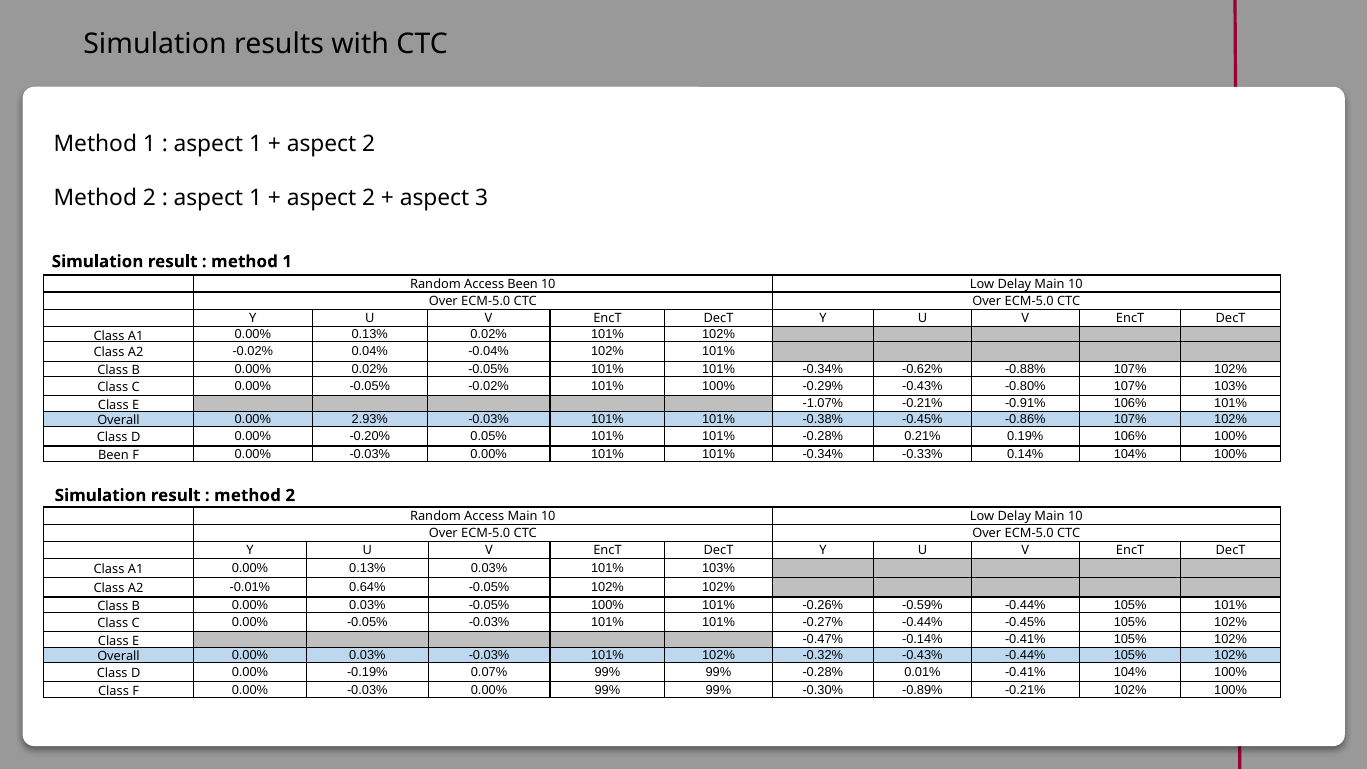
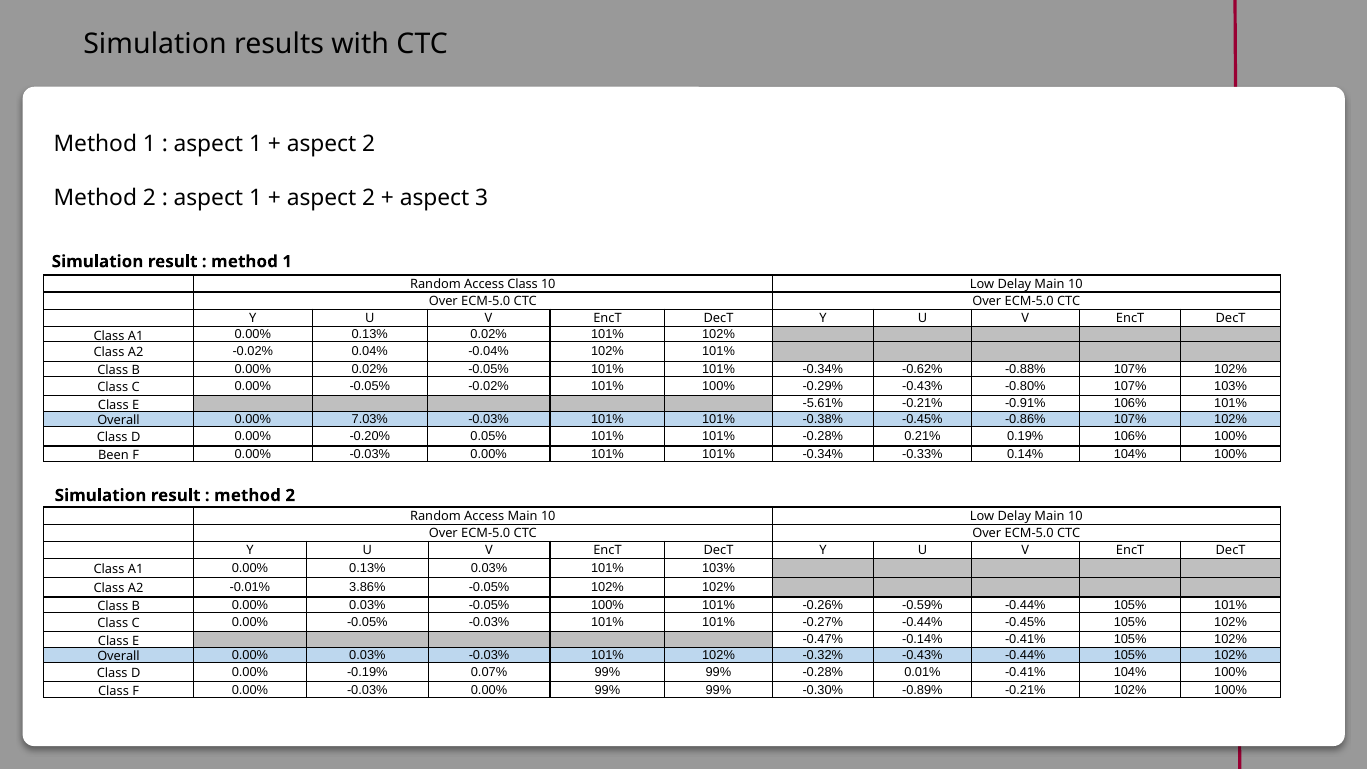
Access Been: Been -> Class
-1.07%: -1.07% -> -5.61%
2.93%: 2.93% -> 7.03%
0.64%: 0.64% -> 3.86%
